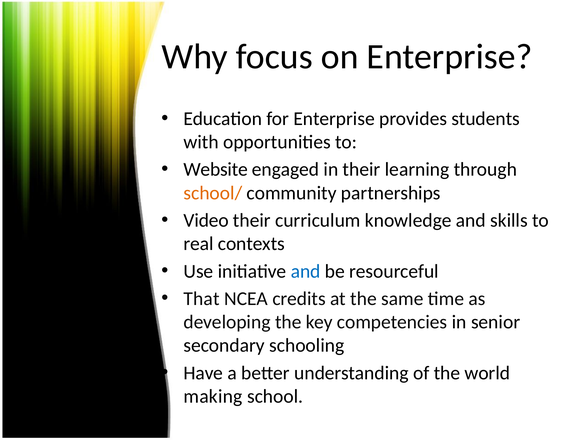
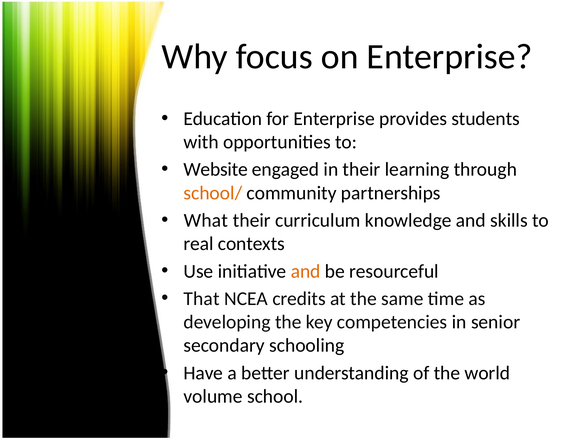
Video: Video -> What
and at (306, 271) colour: blue -> orange
making: making -> volume
